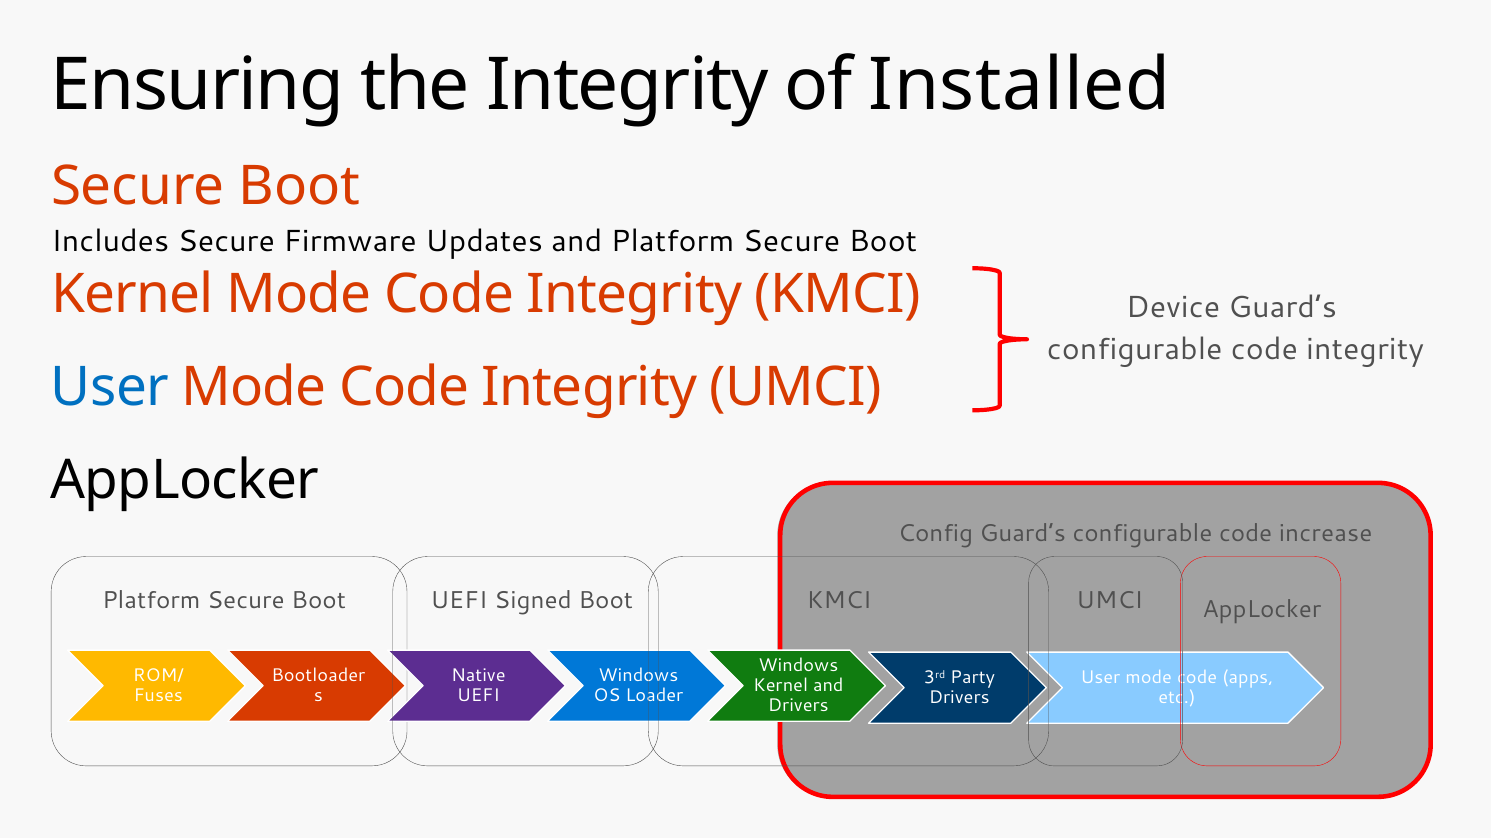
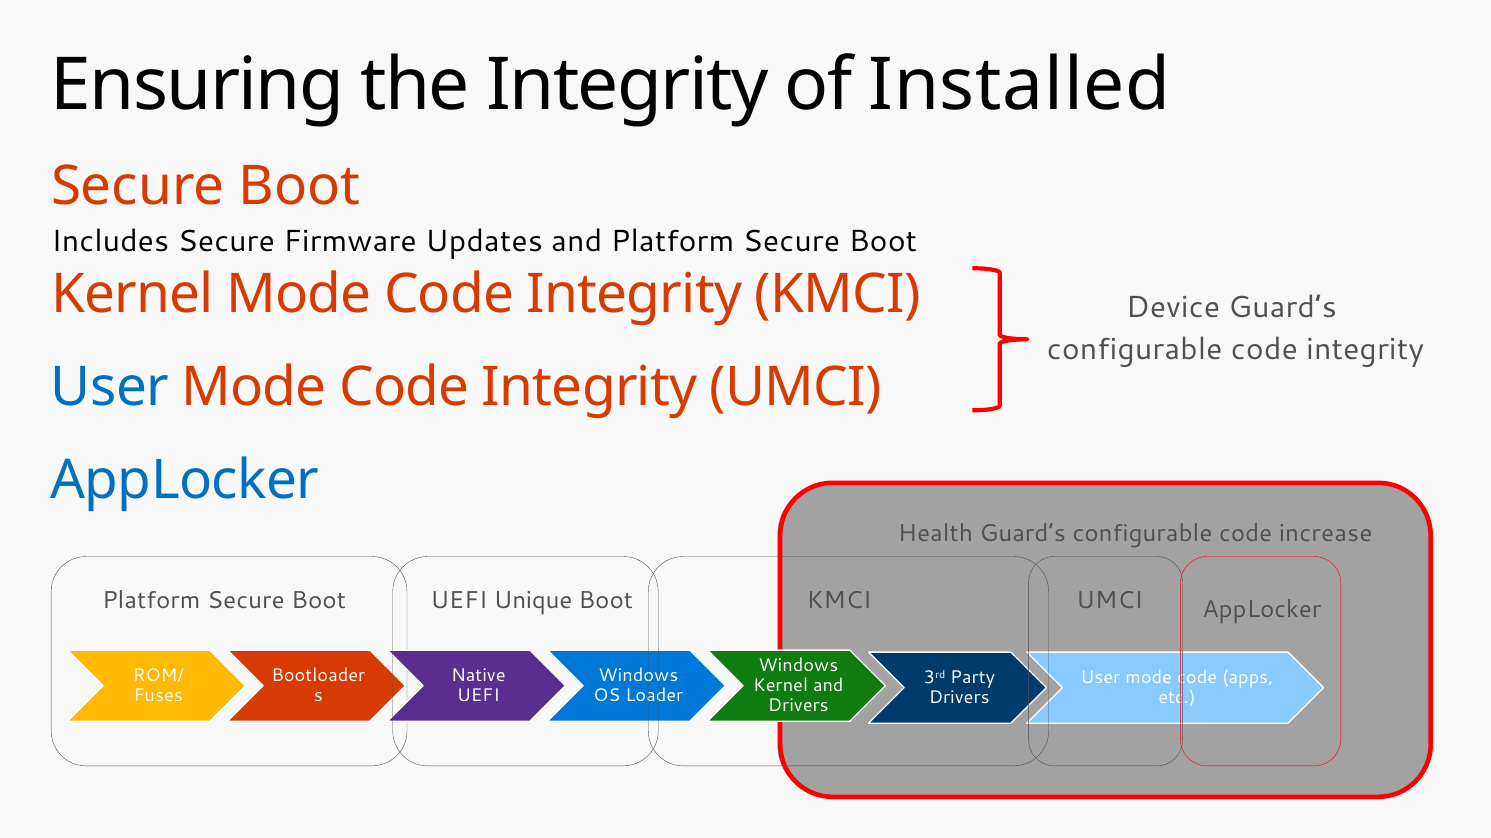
AppLocker at (185, 481) colour: black -> blue
Config: Config -> Health
Signed: Signed -> Unique
